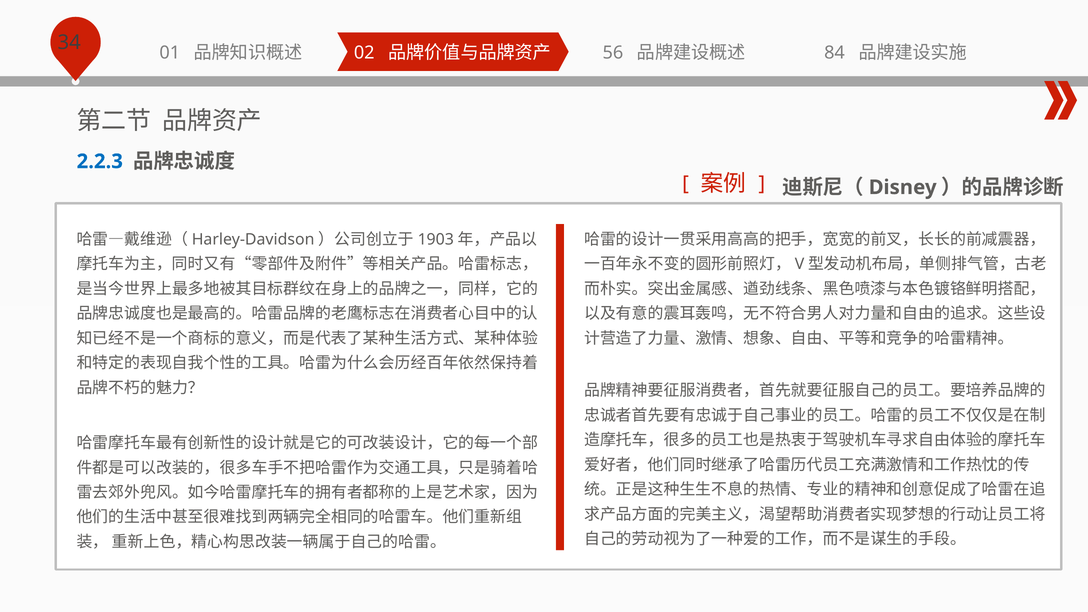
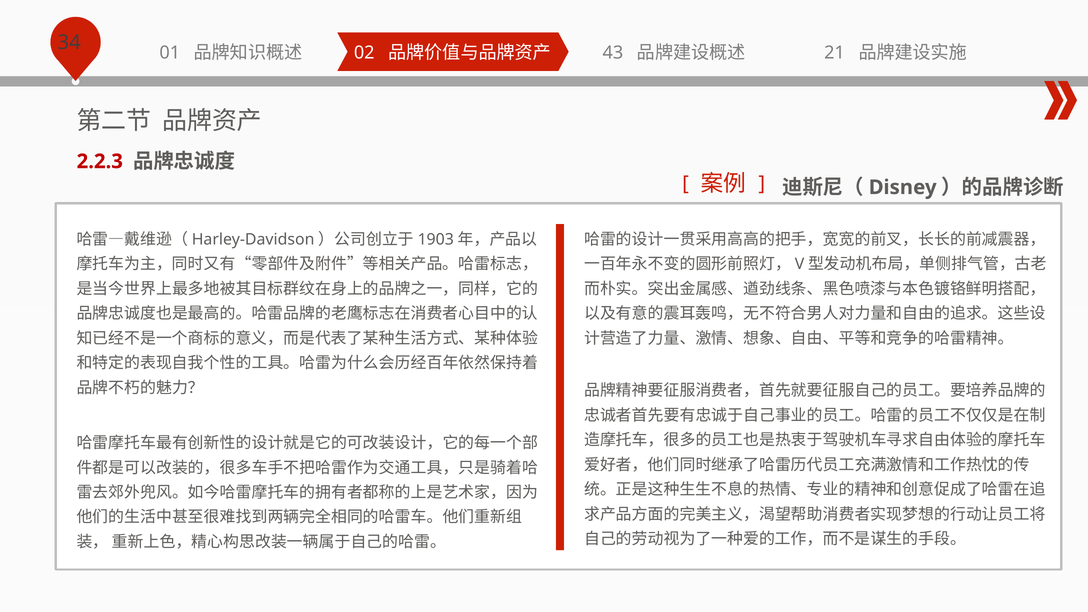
84: 84 -> 21
56: 56 -> 43
2.2.3 colour: blue -> red
